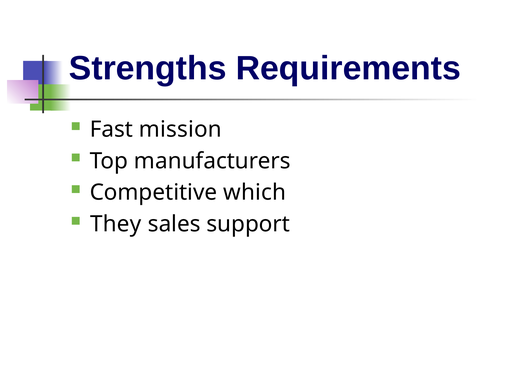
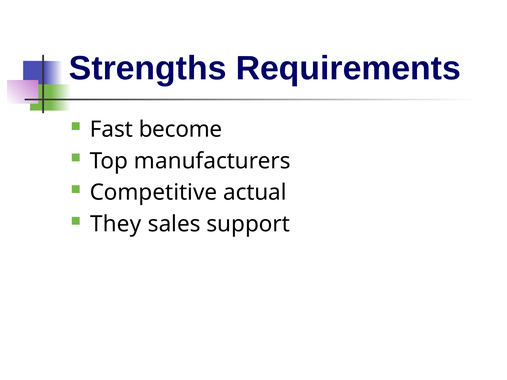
mission: mission -> become
which: which -> actual
